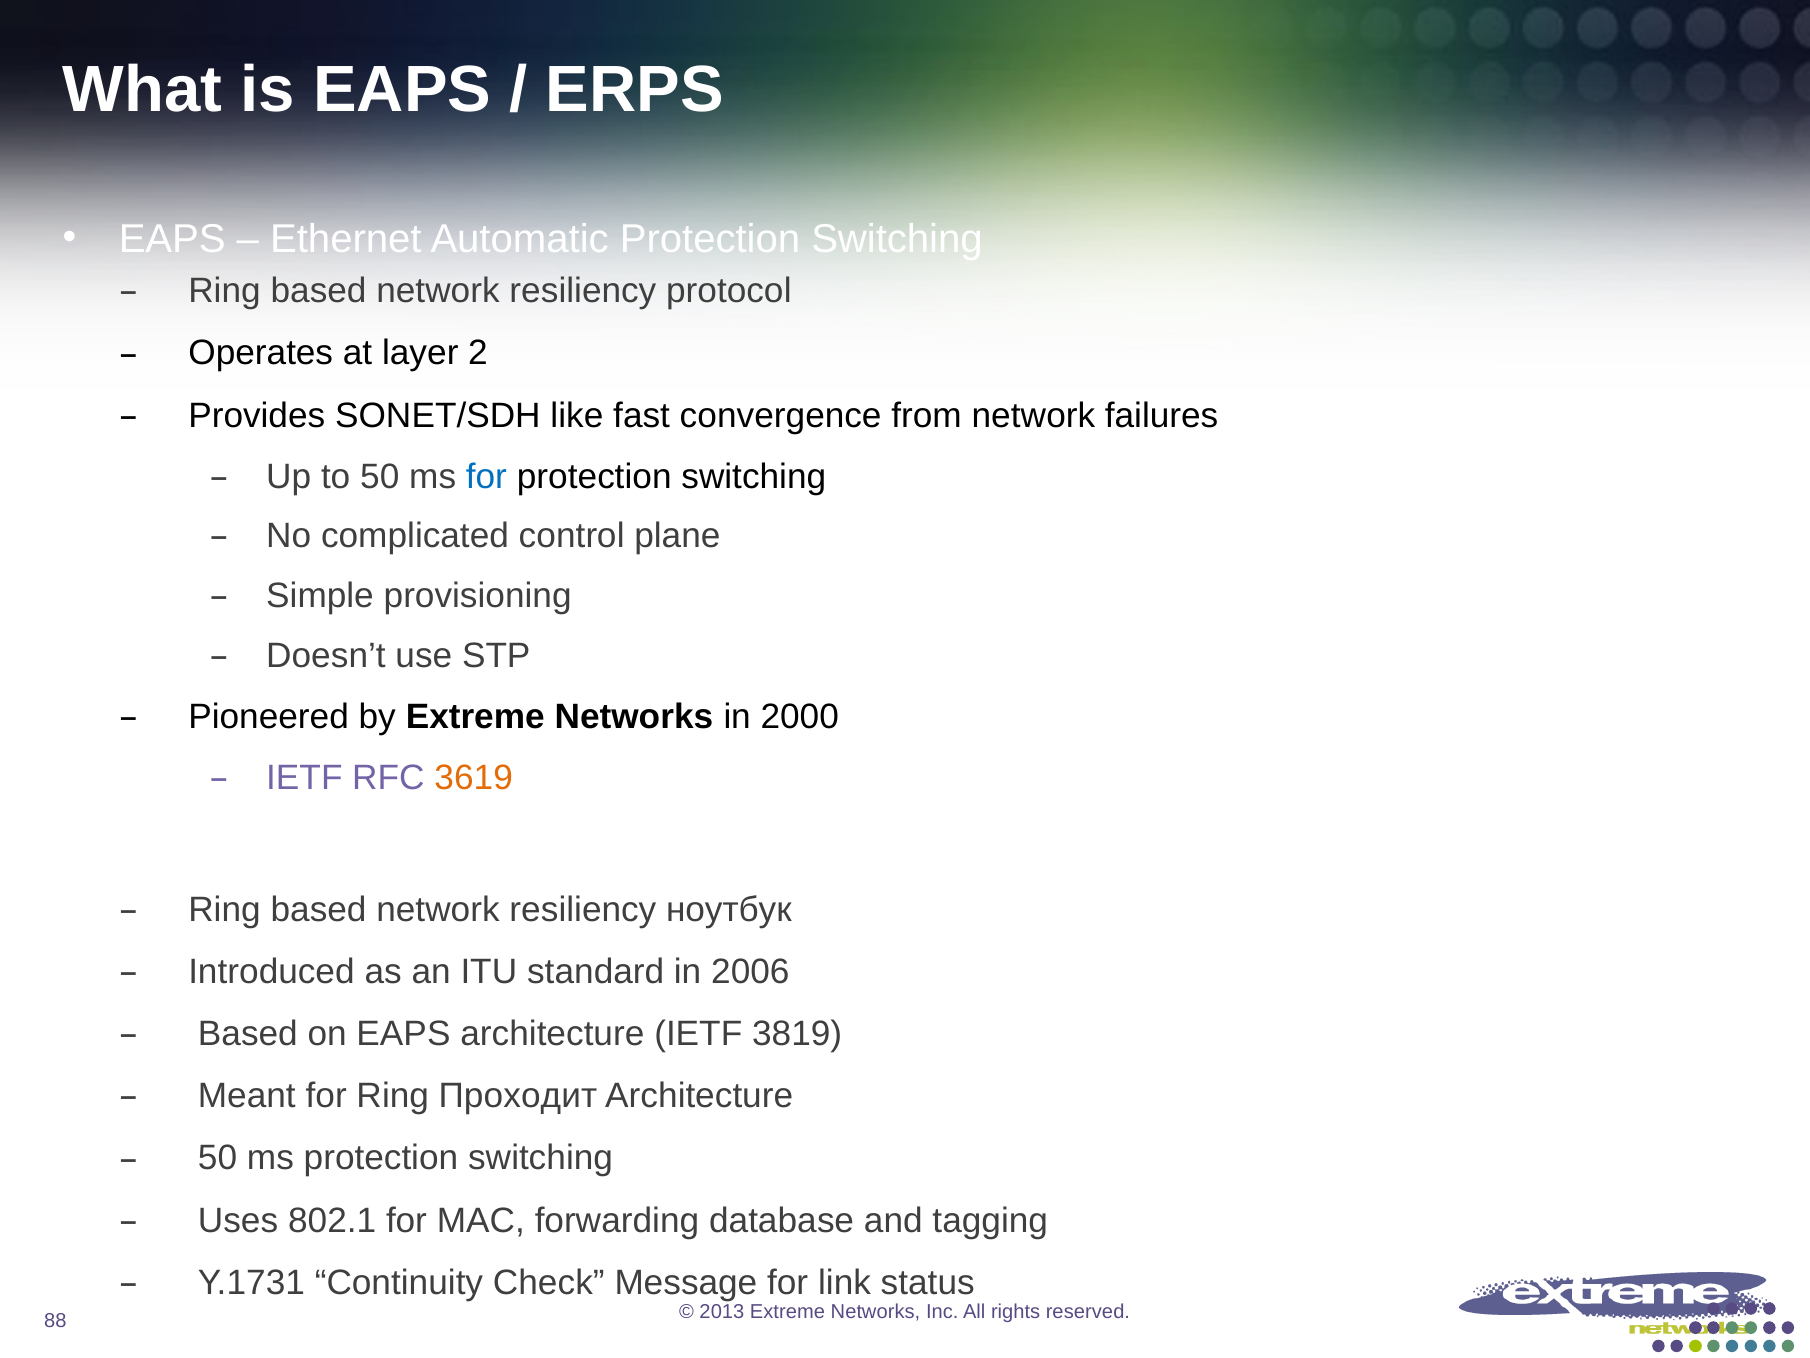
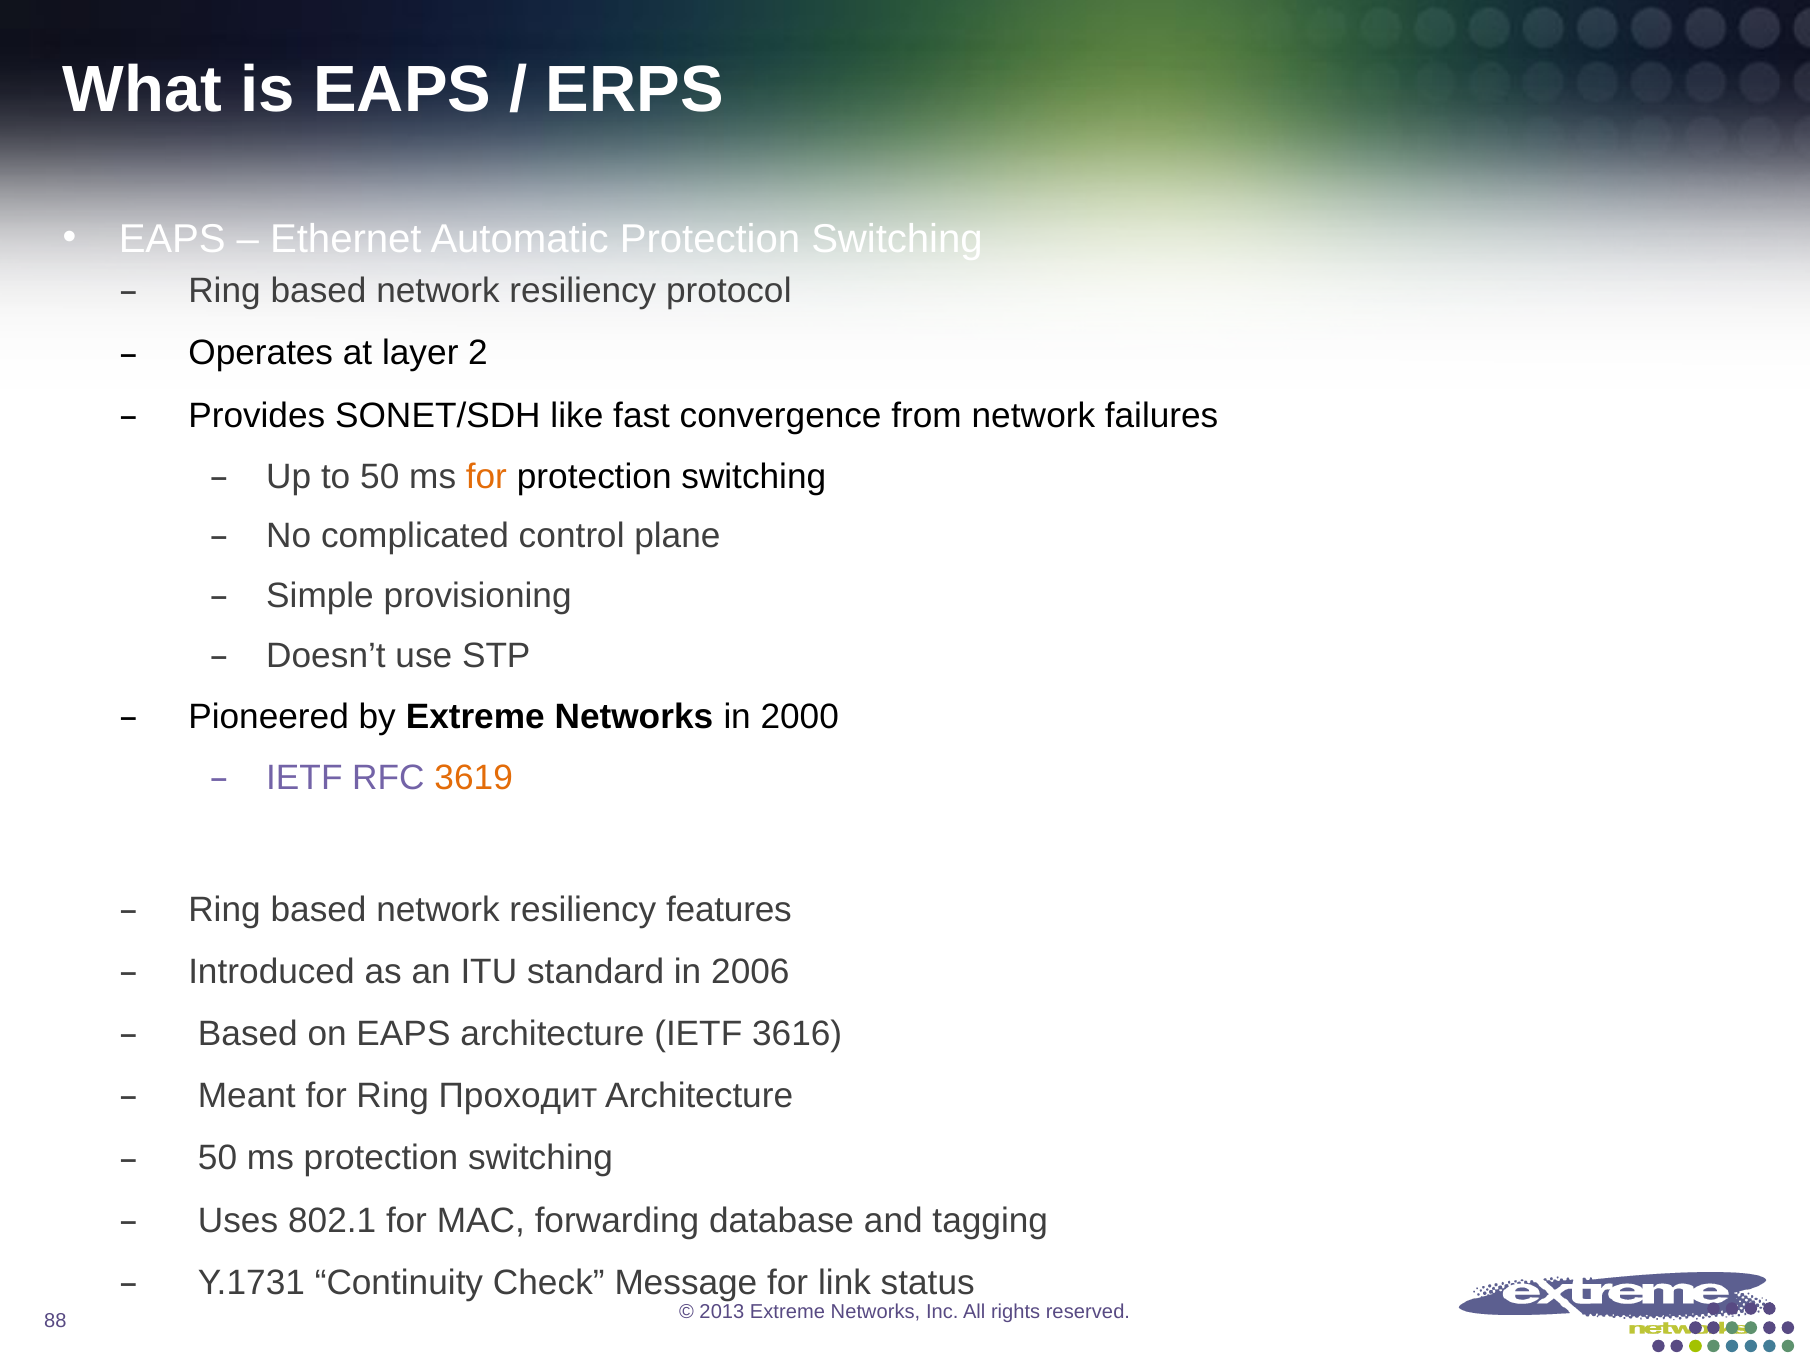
for at (486, 476) colour: blue -> orange
ноутбук: ноутбук -> features
3819: 3819 -> 3616
